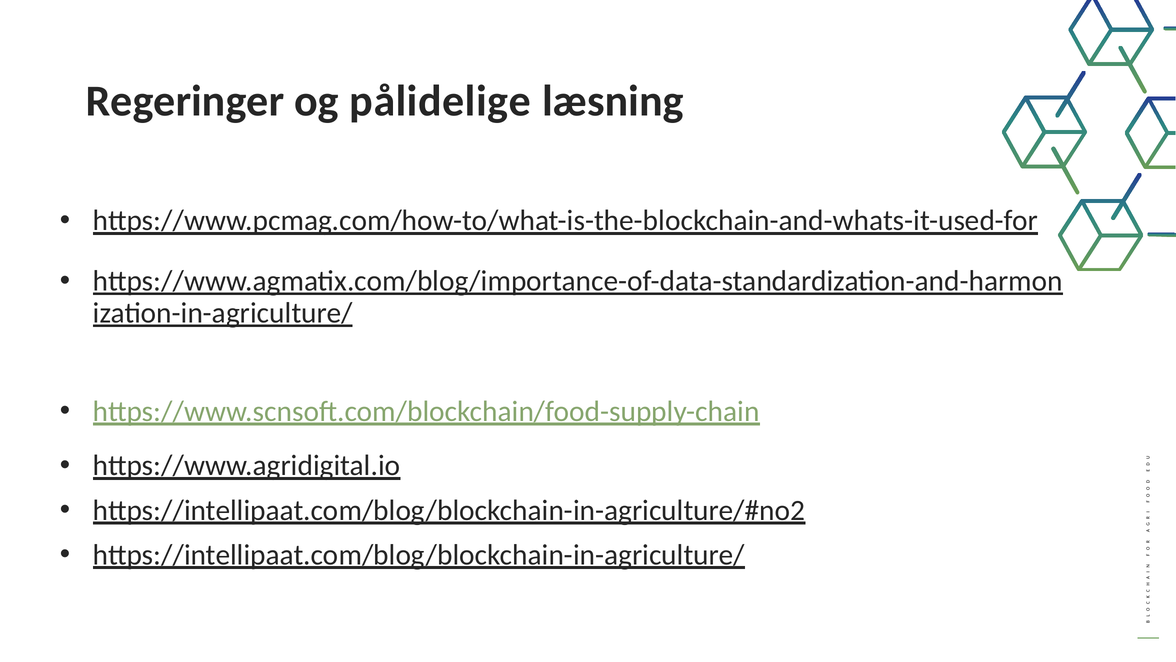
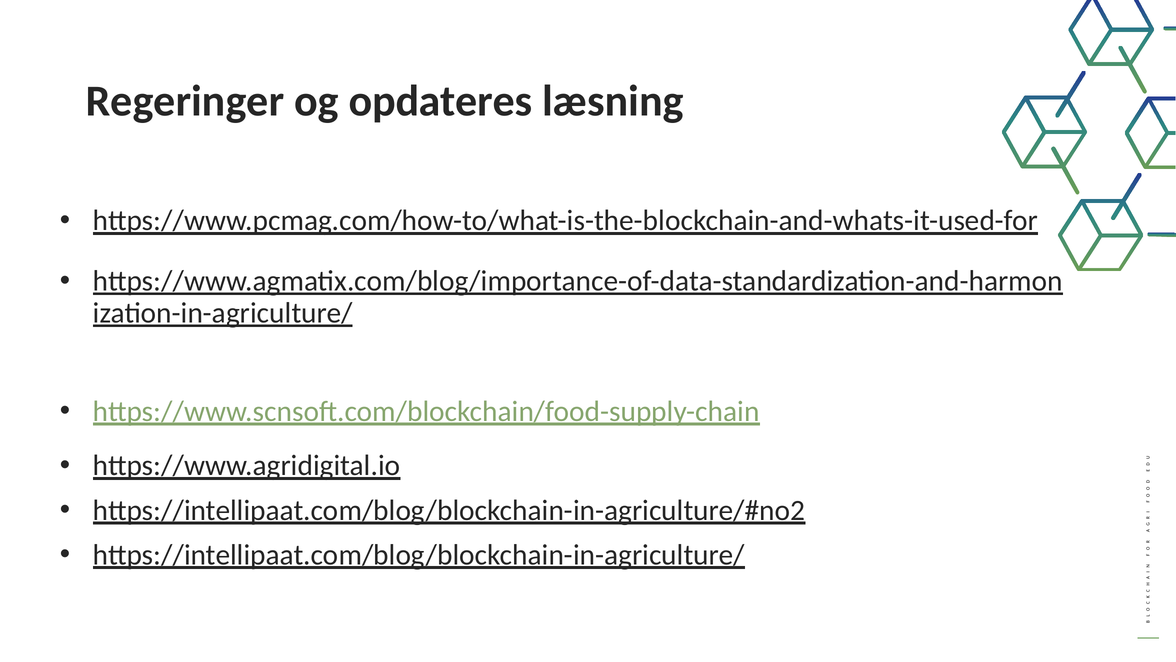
pålidelige: pålidelige -> opdateres
